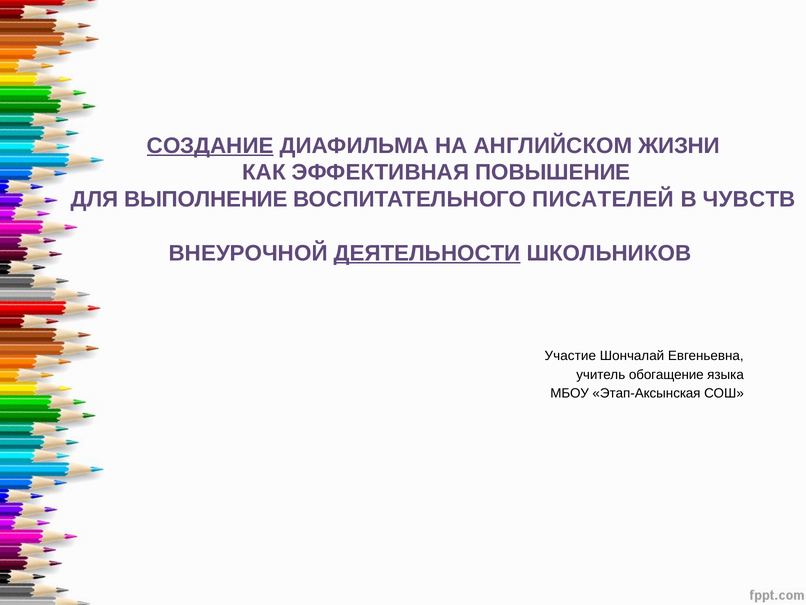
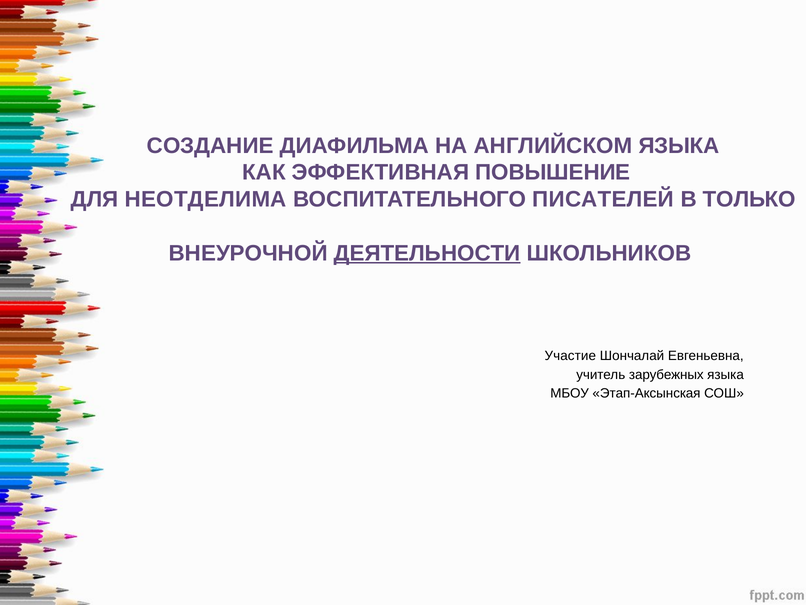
СОЗДАНИЕ underline: present -> none
АНГЛИЙСКОМ ЖИЗНИ: ЖИЗНИ -> ЯЗЫКА
ВЫПОЛНЕНИЕ: ВЫПОЛНЕНИЕ -> НЕОТДЕЛИМА
ЧУВСТВ: ЧУВСТВ -> ТОЛЬКО
обогащение: обогащение -> зарубежных
